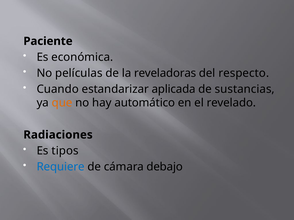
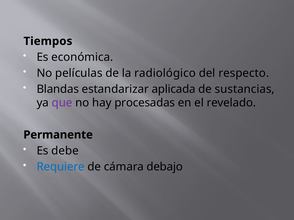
Paciente: Paciente -> Tiempos
reveladoras: reveladoras -> radiológico
Cuando: Cuando -> Blandas
que colour: orange -> purple
automático: automático -> procesadas
Radiaciones: Radiaciones -> Permanente
tipos: tipos -> debe
